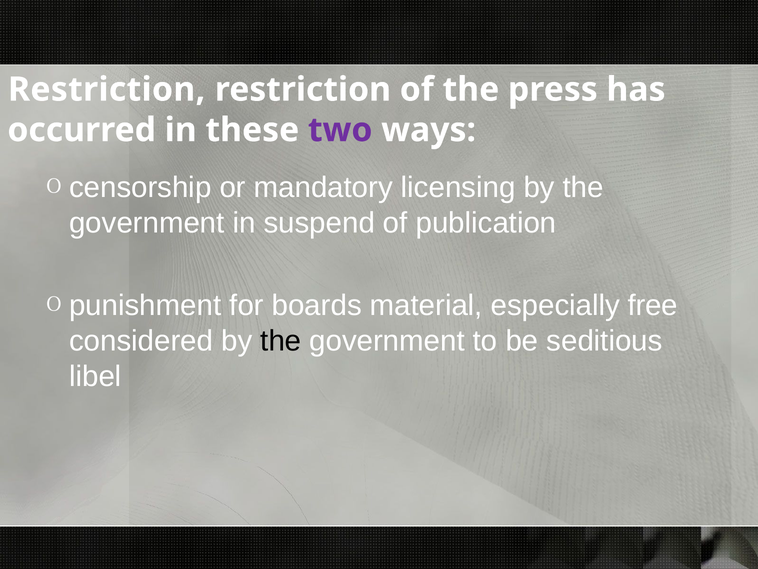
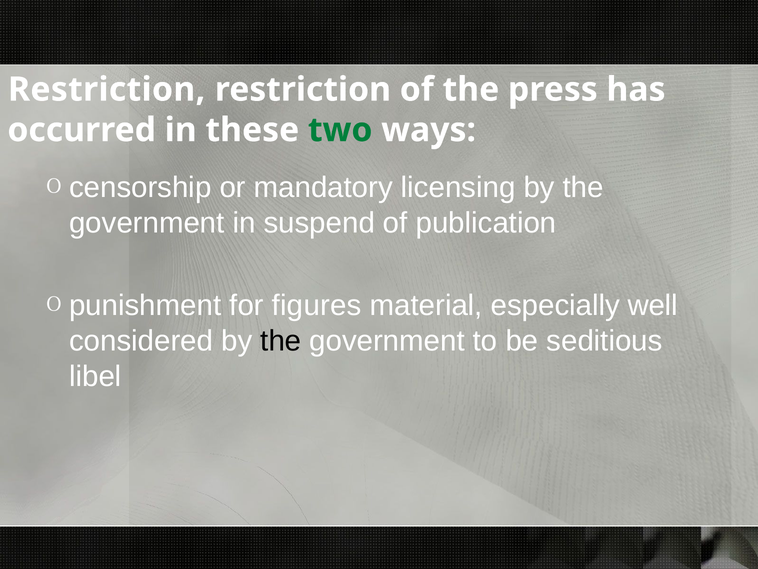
two colour: purple -> green
boards: boards -> figures
free: free -> well
